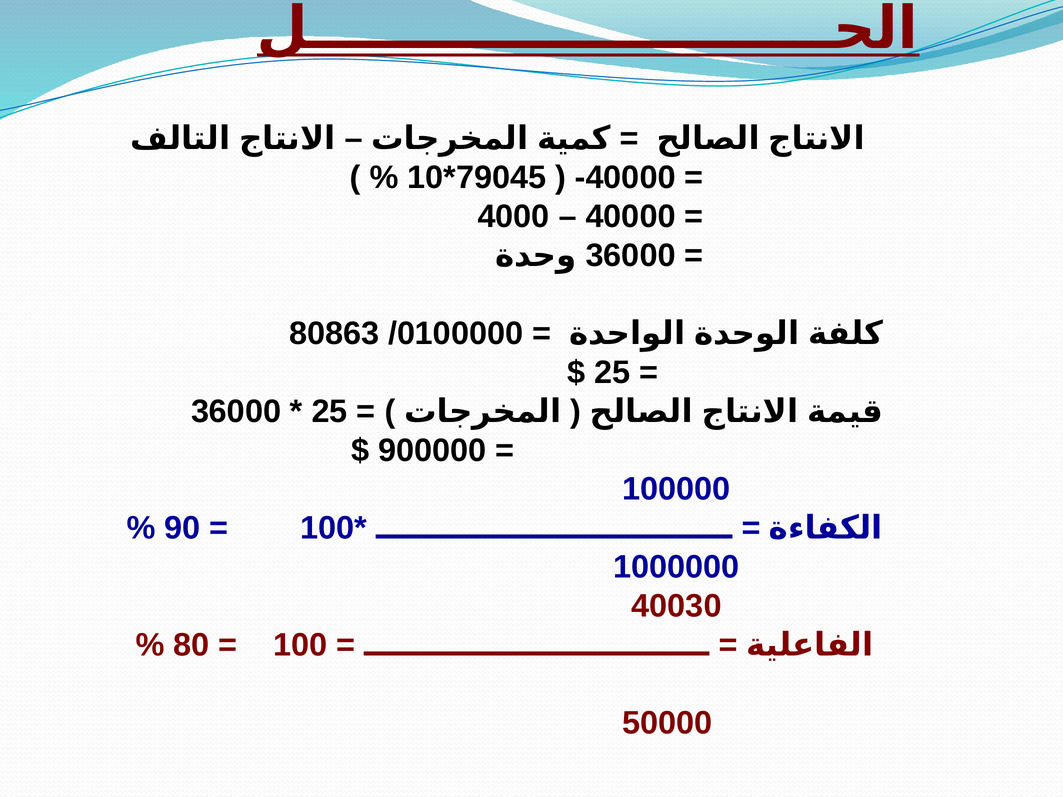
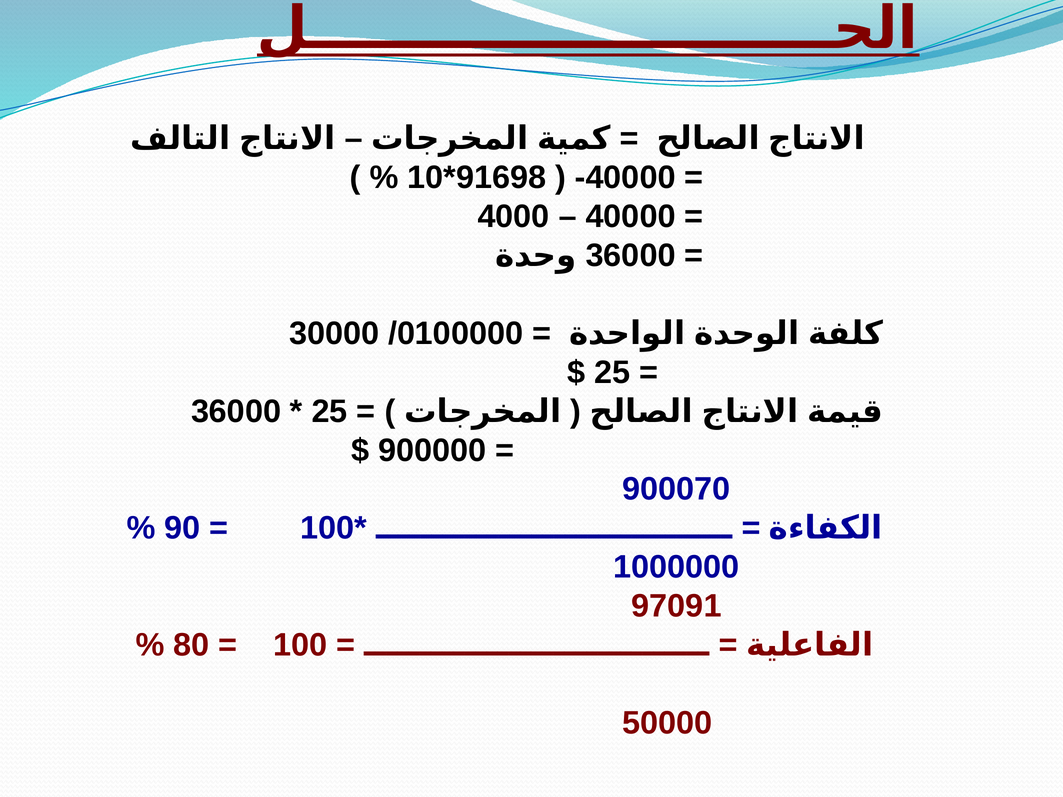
79045: 79045 -> 91698
80863: 80863 -> 30000
100000: 100000 -> 900070
40030: 40030 -> 97091
